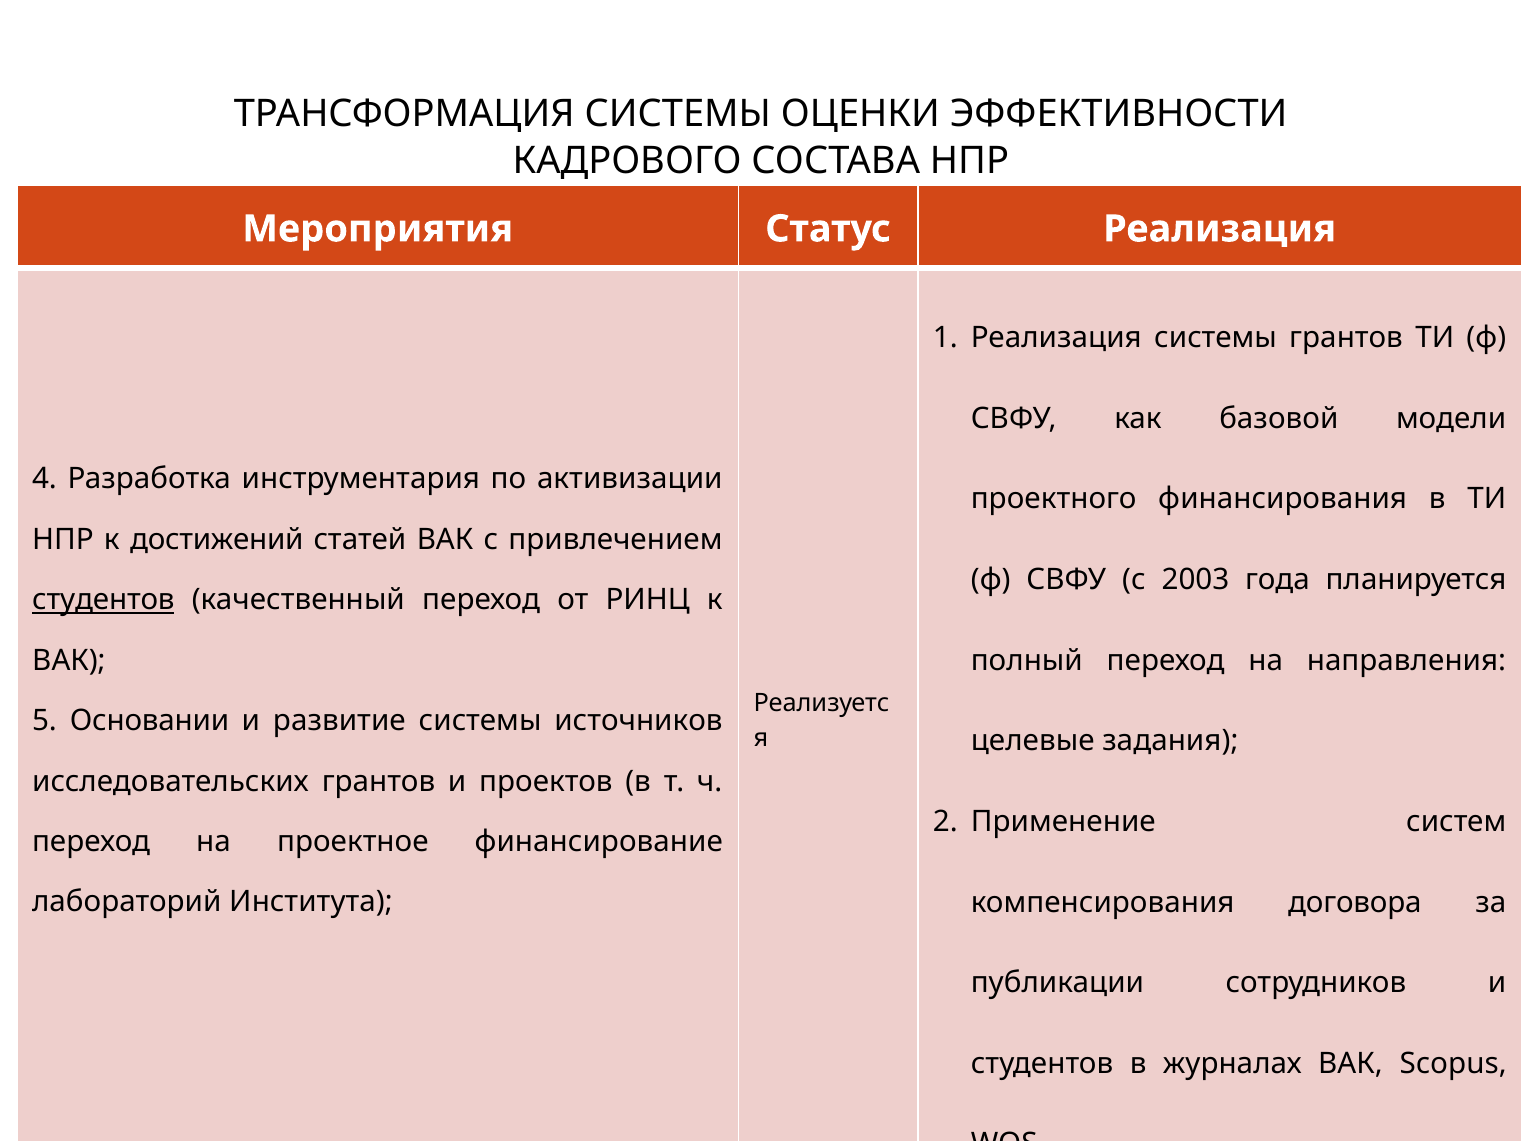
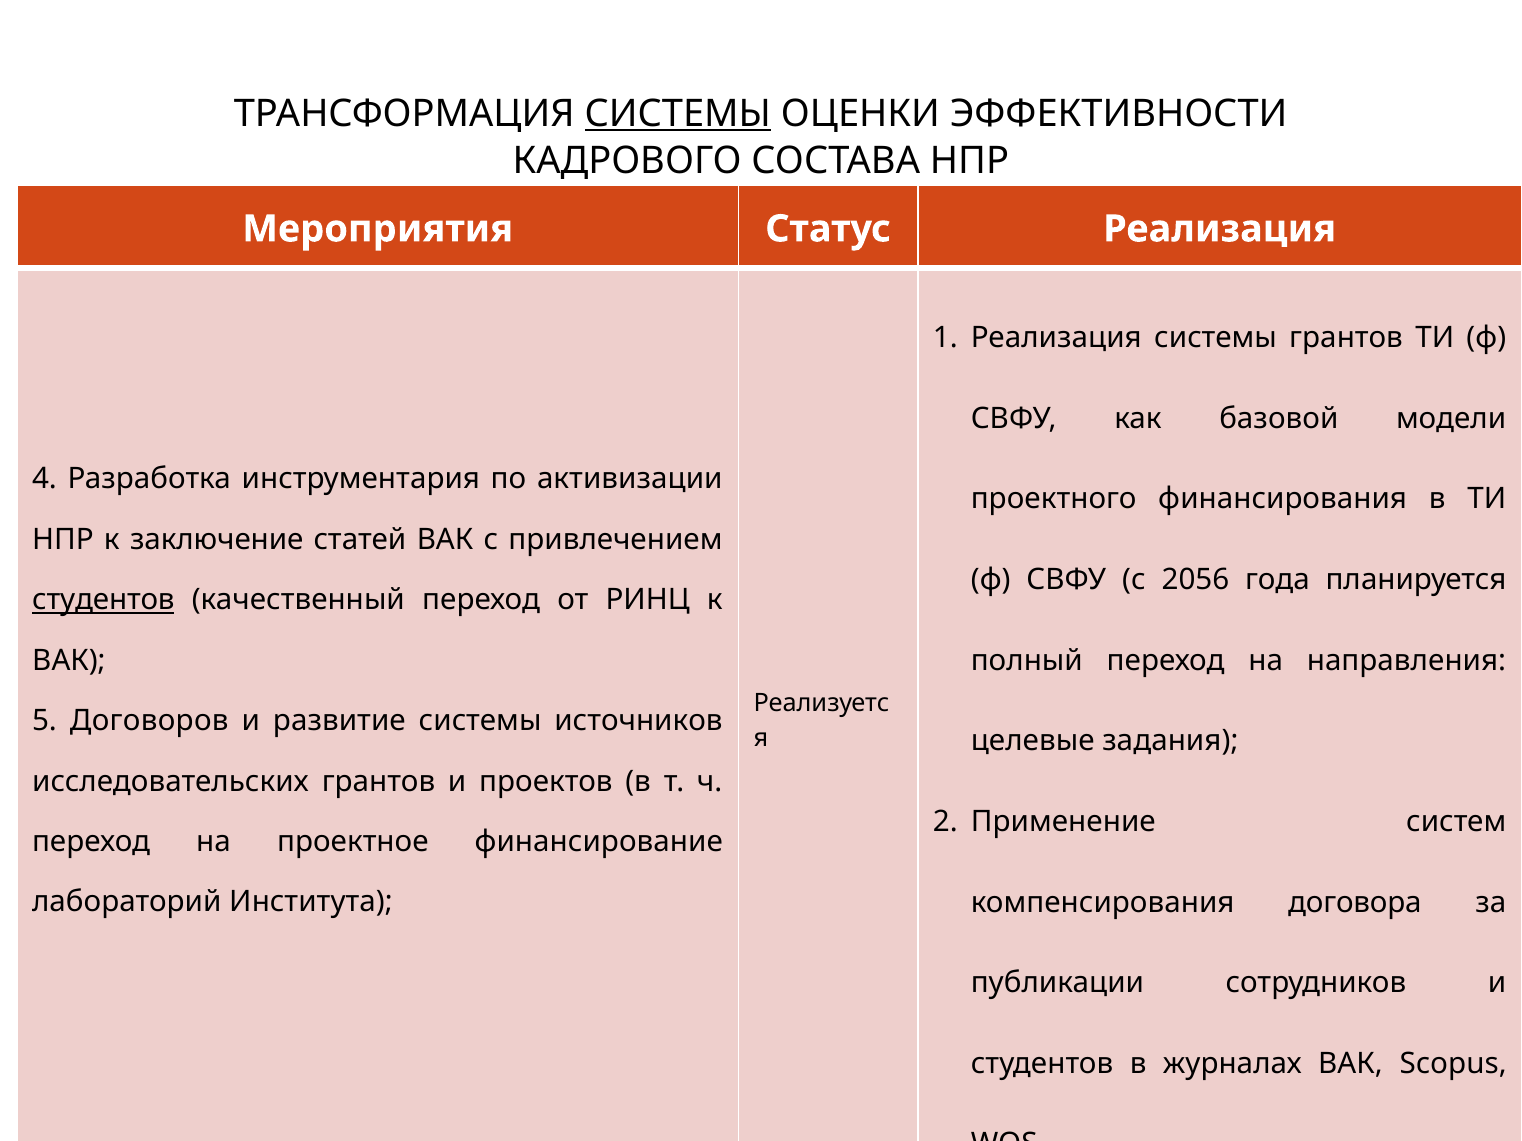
СИСТЕМЫ at (678, 114) underline: none -> present
достижений: достижений -> заключение
2003: 2003 -> 2056
Основании: Основании -> Договоров
